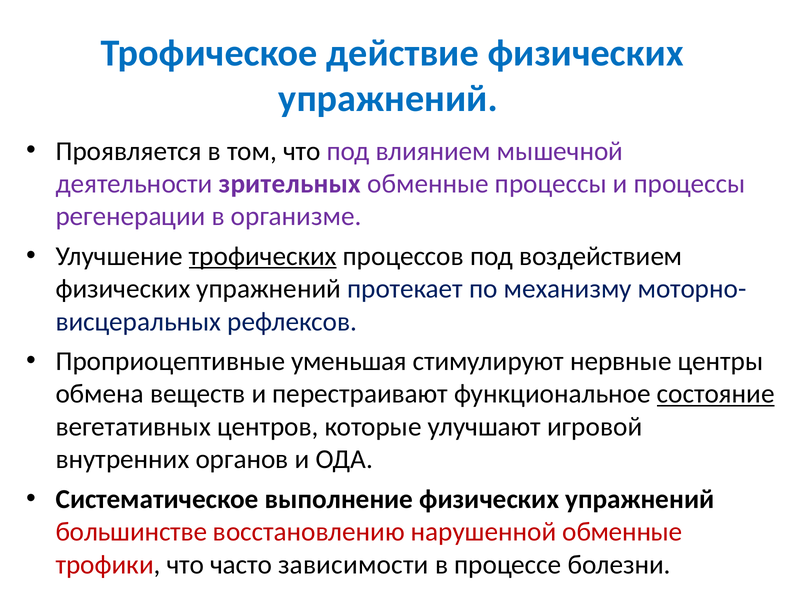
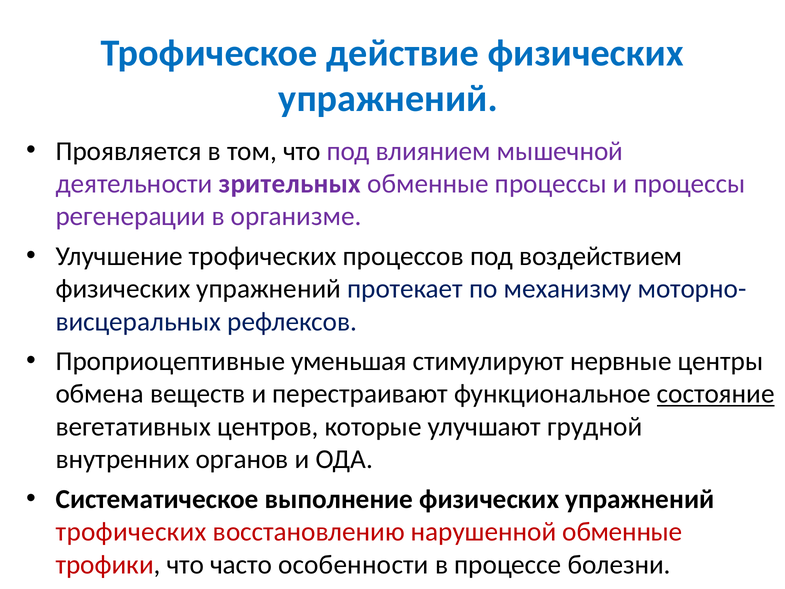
трофических at (263, 256) underline: present -> none
игровой: игровой -> грудной
большинстве at (131, 532): большинстве -> трофических
зависимости: зависимости -> особенности
